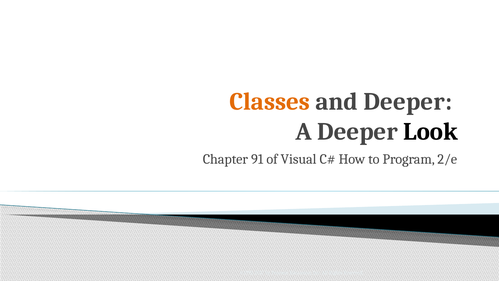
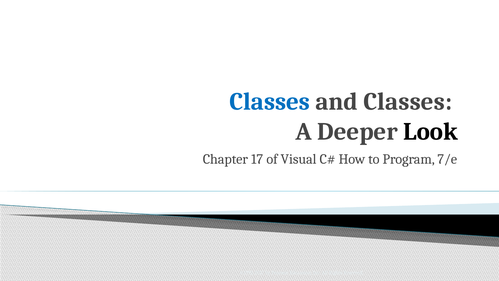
Classes at (270, 102) colour: orange -> blue
and Deeper: Deeper -> Classes
91: 91 -> 17
2/e: 2/e -> 7/e
